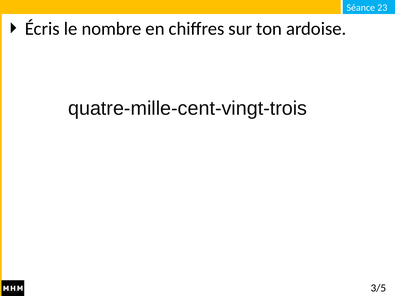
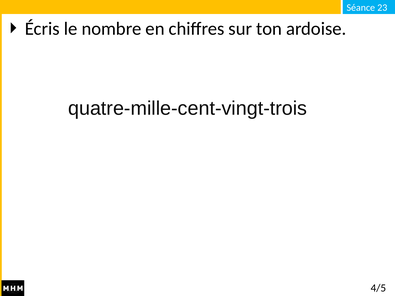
3/5: 3/5 -> 4/5
